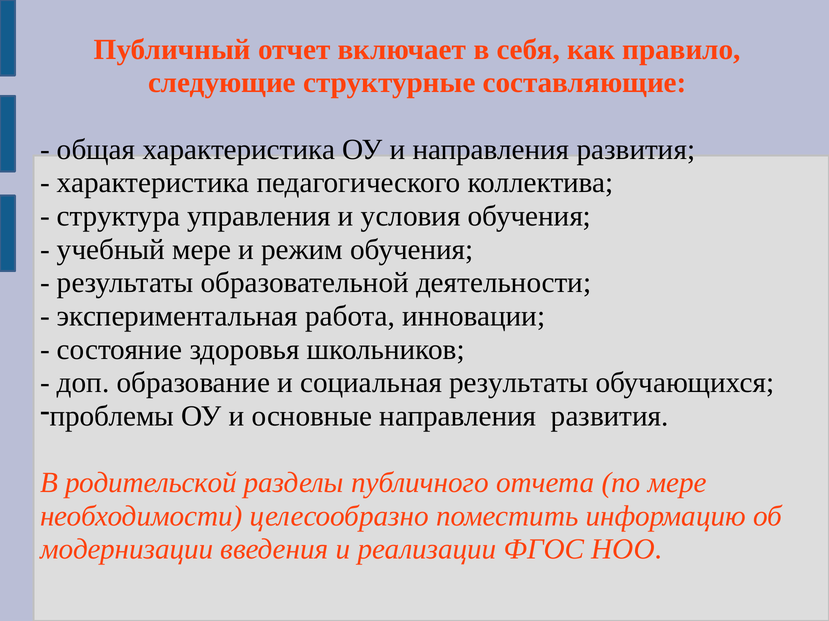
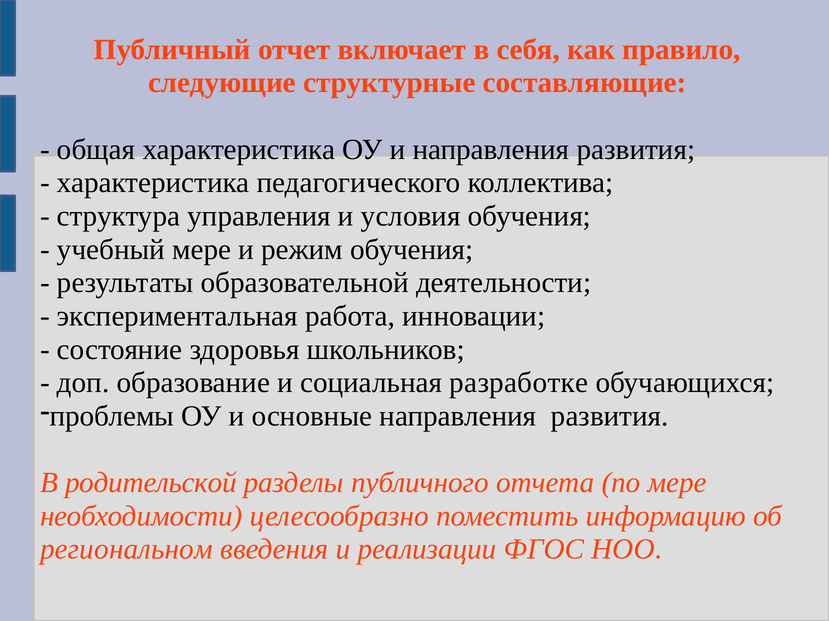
социальная результаты: результаты -> разработке
модернизации: модернизации -> региональном
